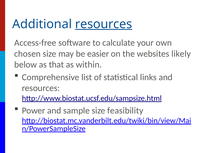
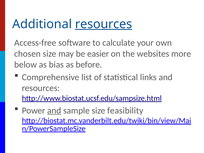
likely: likely -> more
that: that -> bias
within: within -> before
and at (54, 111) underline: none -> present
